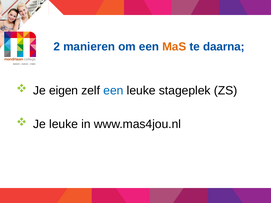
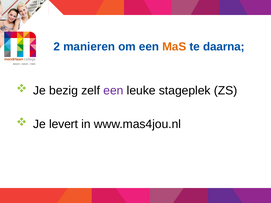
eigen: eigen -> bezig
een at (113, 91) colour: blue -> purple
Je leuke: leuke -> levert
